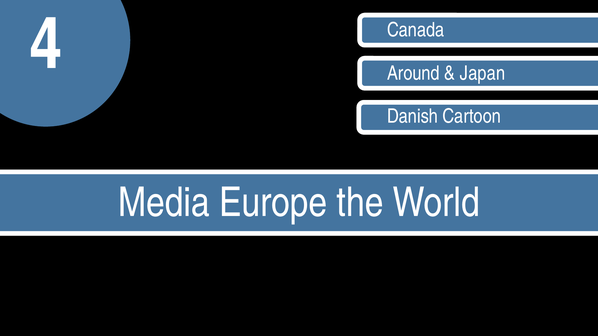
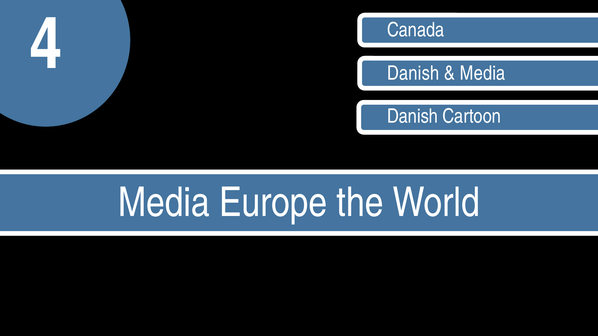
Around at (413, 73): Around -> Danish
Japan at (483, 73): Japan -> Media
